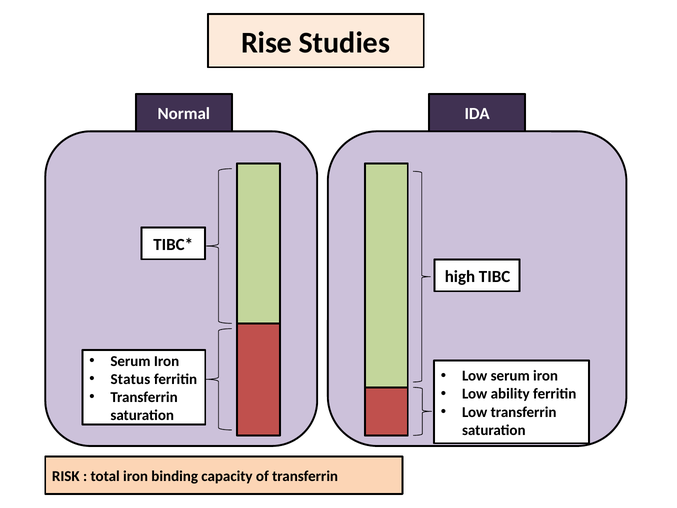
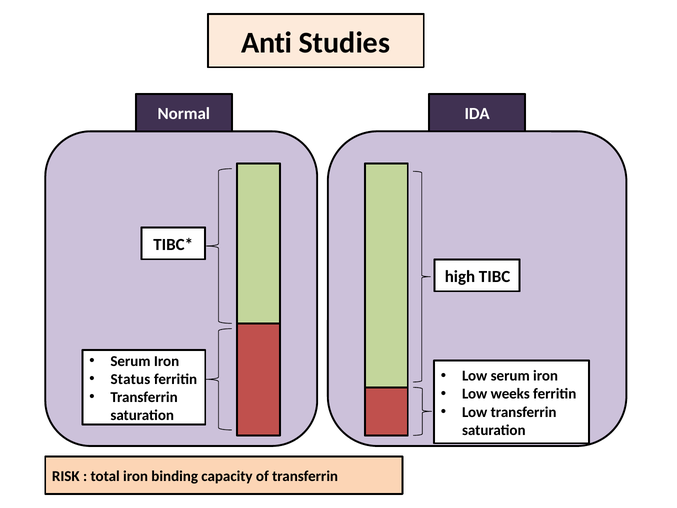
Rise: Rise -> Anti
ability: ability -> weeks
